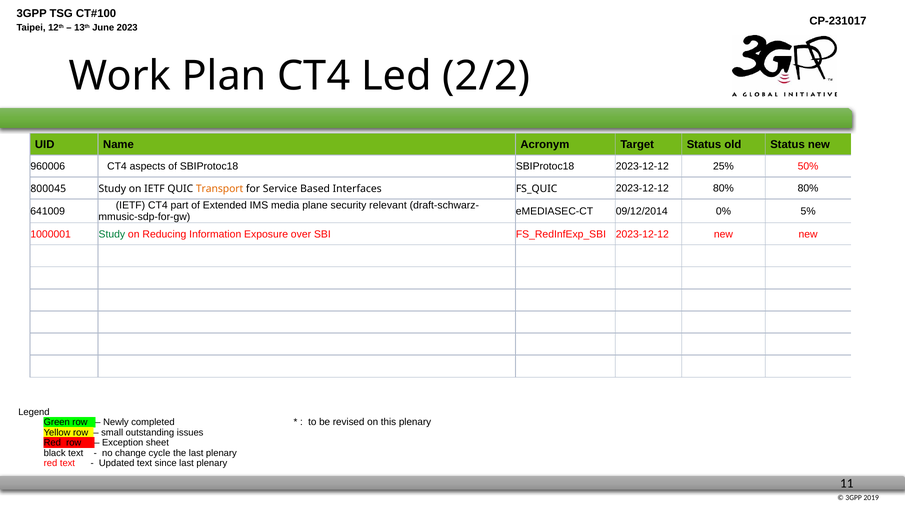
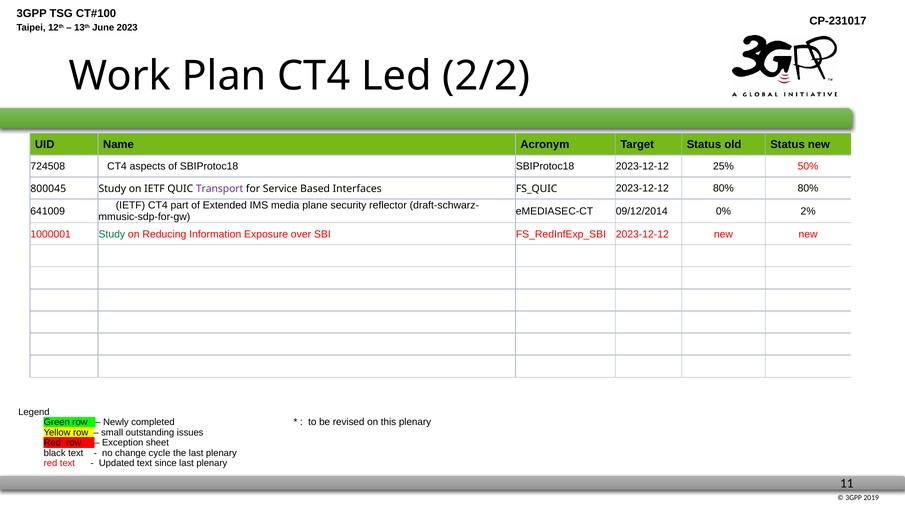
960006: 960006 -> 724508
Transport colour: orange -> purple
relevant: relevant -> reflector
5%: 5% -> 2%
